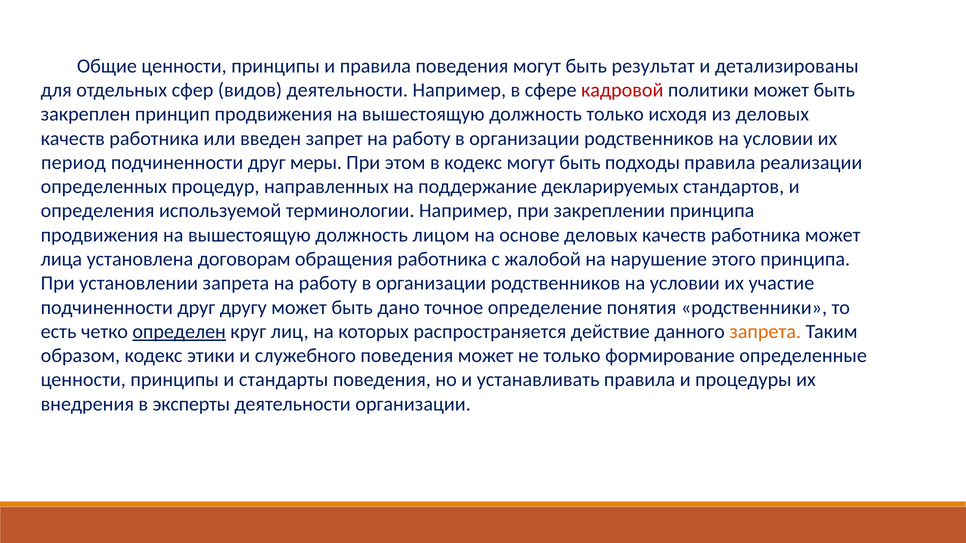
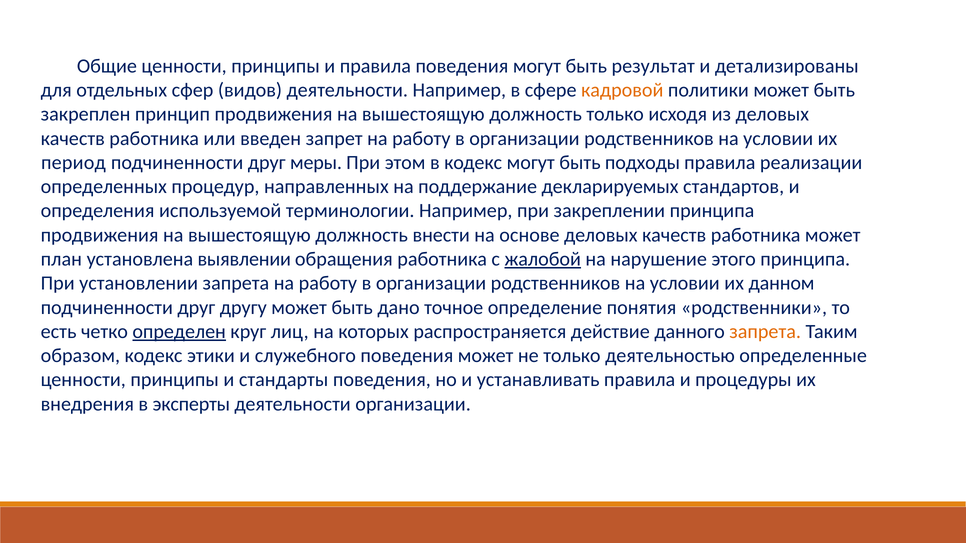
кадровой colour: red -> orange
лицом: лицом -> внести
лица: лица -> план
договорам: договорам -> выявлении
жалобой underline: none -> present
участие: участие -> данном
формирование: формирование -> деятельностью
